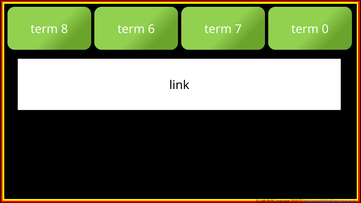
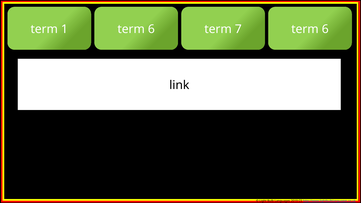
8: 8 -> 1
7 term 0: 0 -> 6
